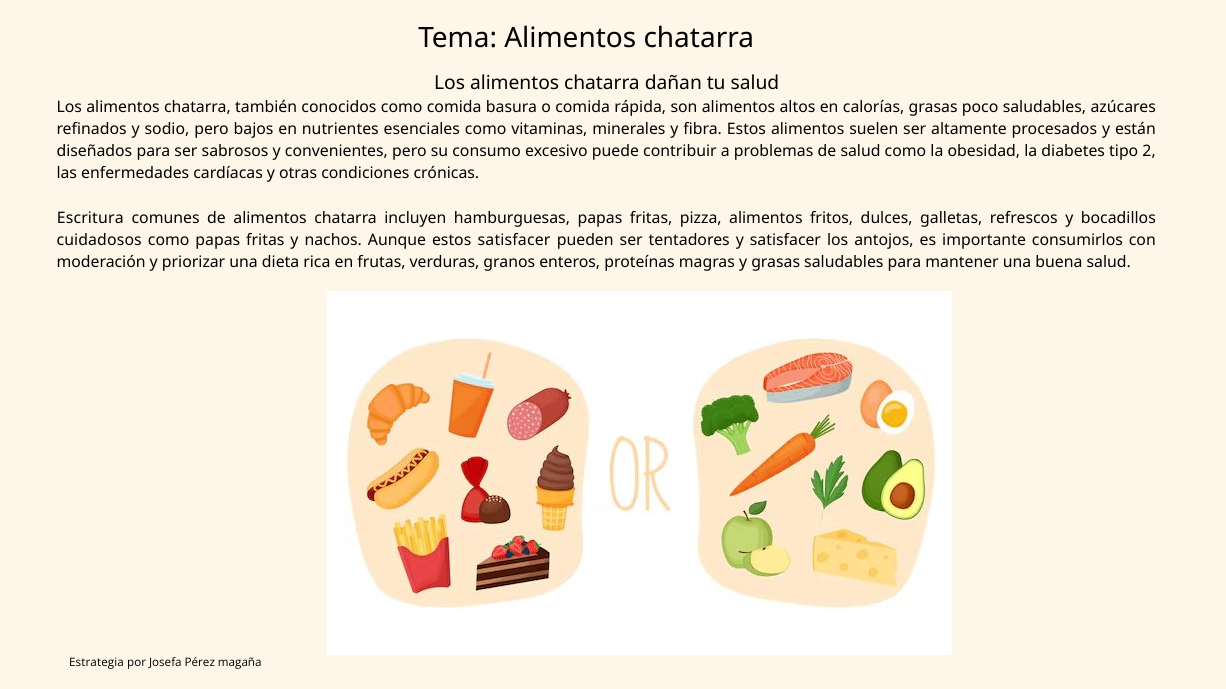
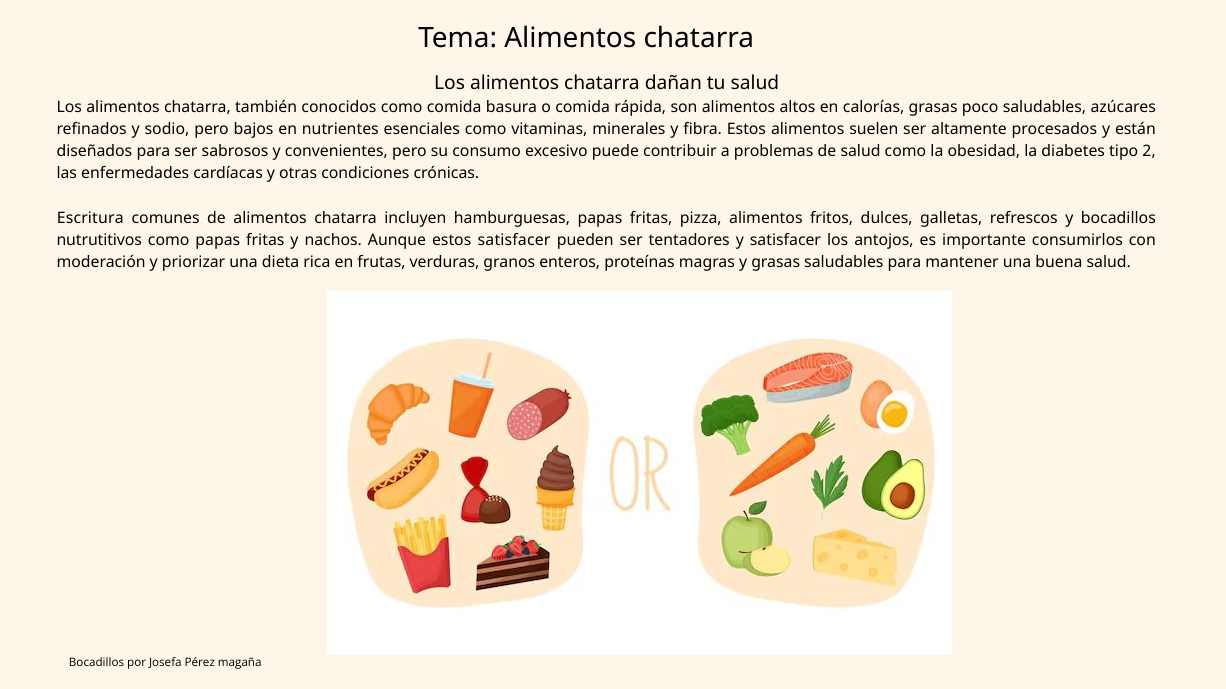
cuidadosos: cuidadosos -> nutrutitivos
Estrategia at (97, 663): Estrategia -> Bocadillos
